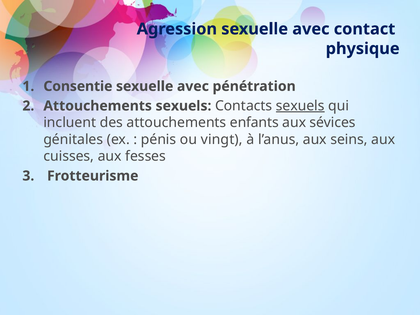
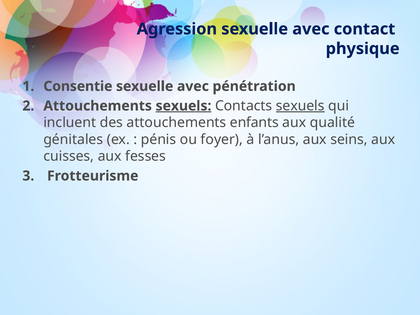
sexuels at (183, 106) underline: none -> present
sévices: sévices -> qualité
vingt: vingt -> foyer
